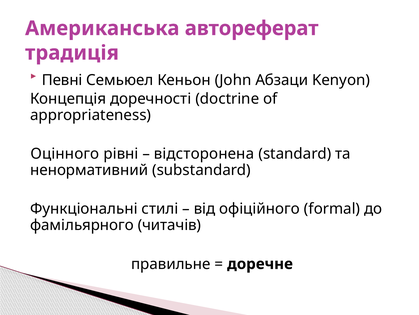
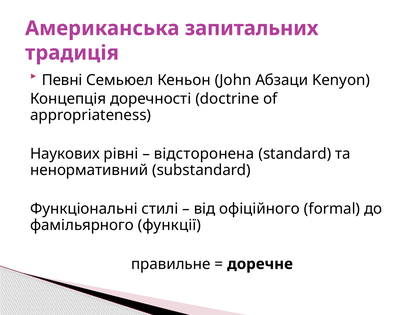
автореферат: автореферат -> запитальних
Оцінного: Оцінного -> Наукових
читачів: читачів -> функції
